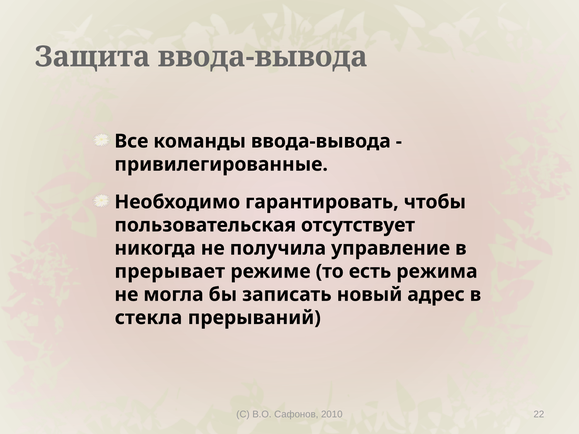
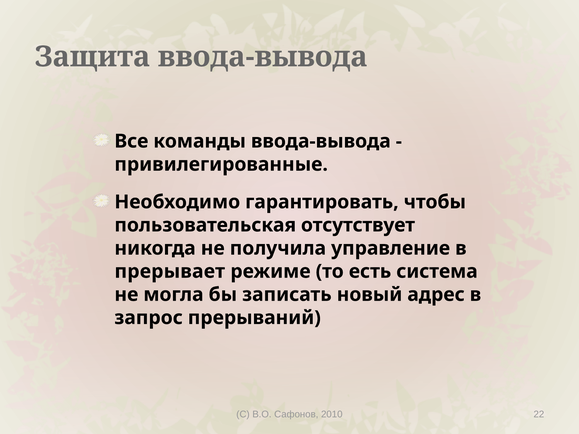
режима: режима -> система
стекла: стекла -> запрос
